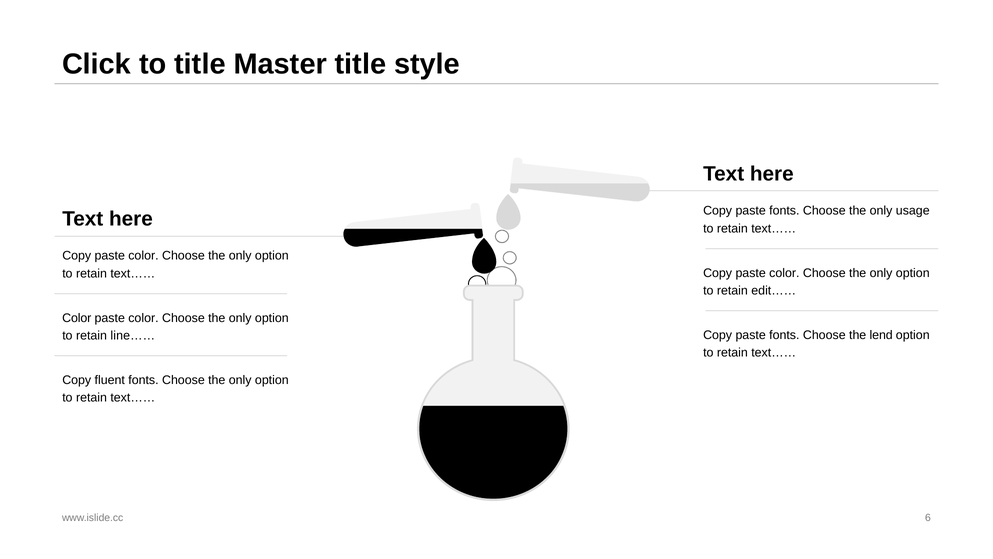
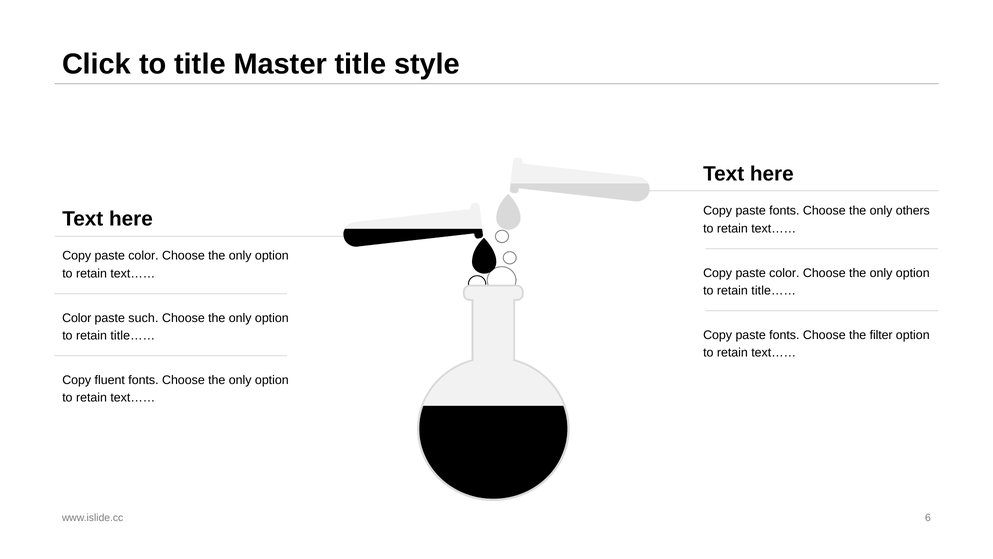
usage: usage -> others
edit…… at (774, 291): edit…… -> title……
color at (143, 318): color -> such
lend: lend -> filter
line…… at (133, 336): line…… -> title……
